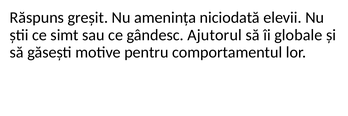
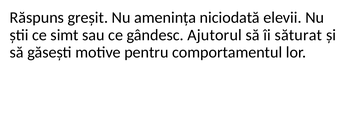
globale: globale -> săturat
